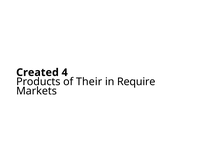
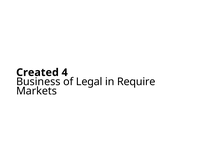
Products: Products -> Business
Their: Their -> Legal
